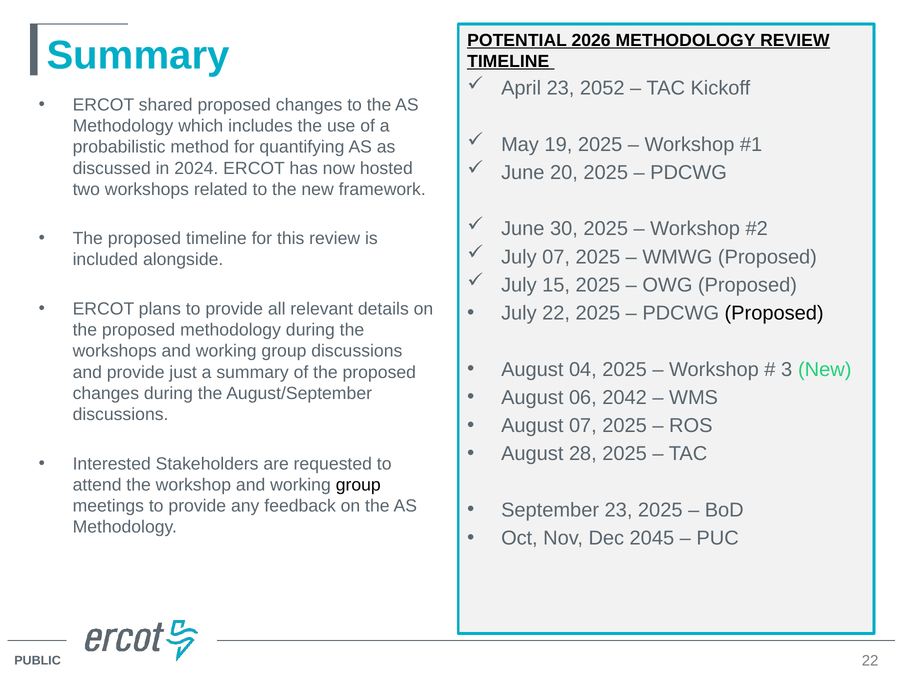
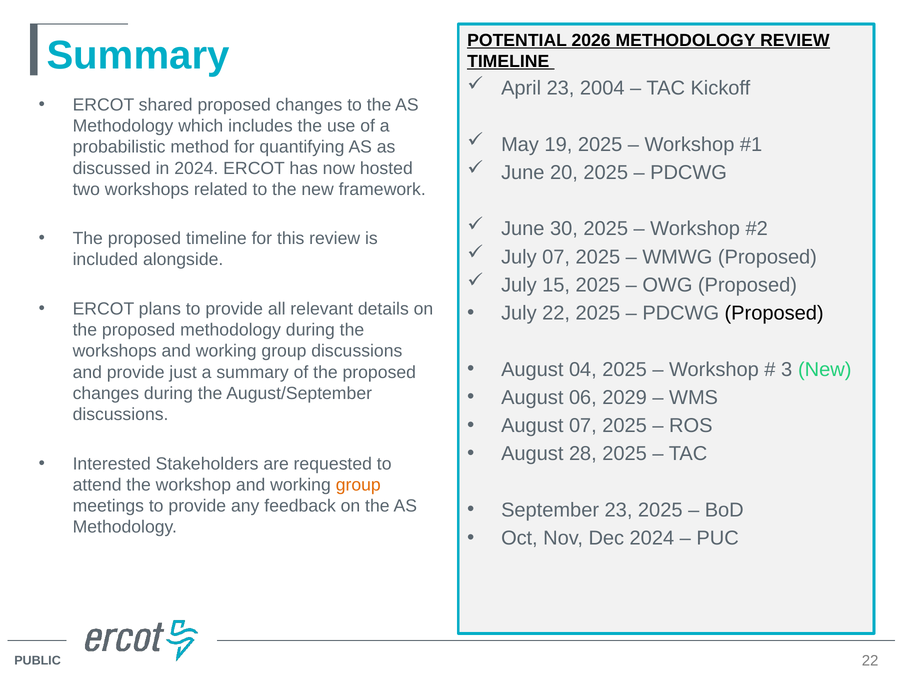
2052: 2052 -> 2004
2042: 2042 -> 2029
group at (358, 485) colour: black -> orange
Dec 2045: 2045 -> 2024
